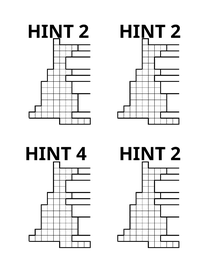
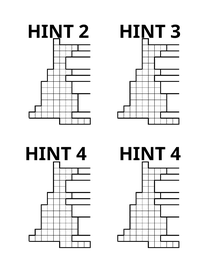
2 HINT 2: 2 -> 3
4 HINT 2: 2 -> 4
